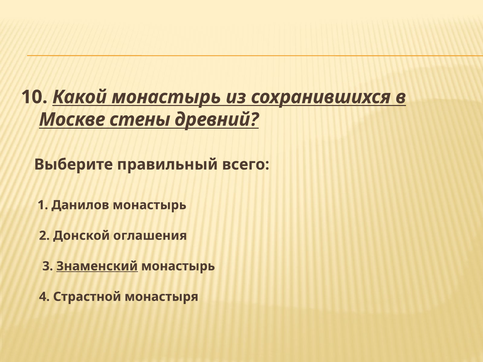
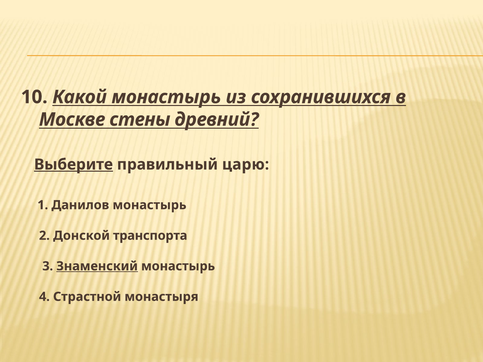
Выберите underline: none -> present
всего: всего -> царю
оглашения: оглашения -> транспорта
